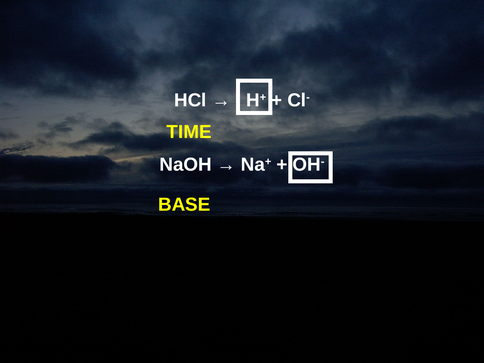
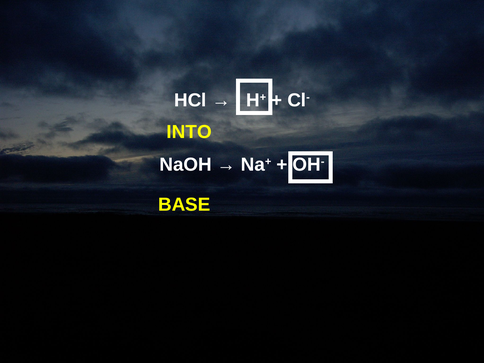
TIME: TIME -> INTO
